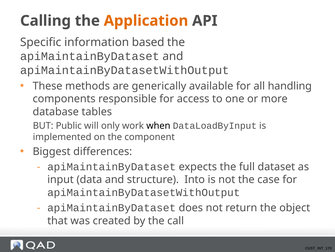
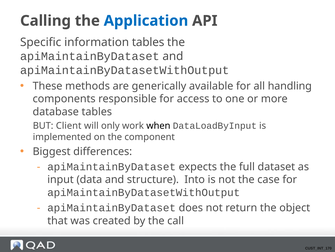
Application colour: orange -> blue
information based: based -> tables
Public: Public -> Client
